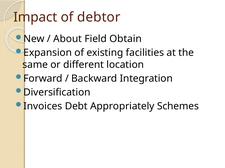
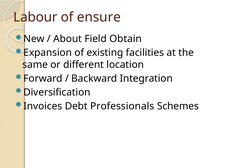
Impact: Impact -> Labour
debtor: debtor -> ensure
Appropriately: Appropriately -> Professionals
